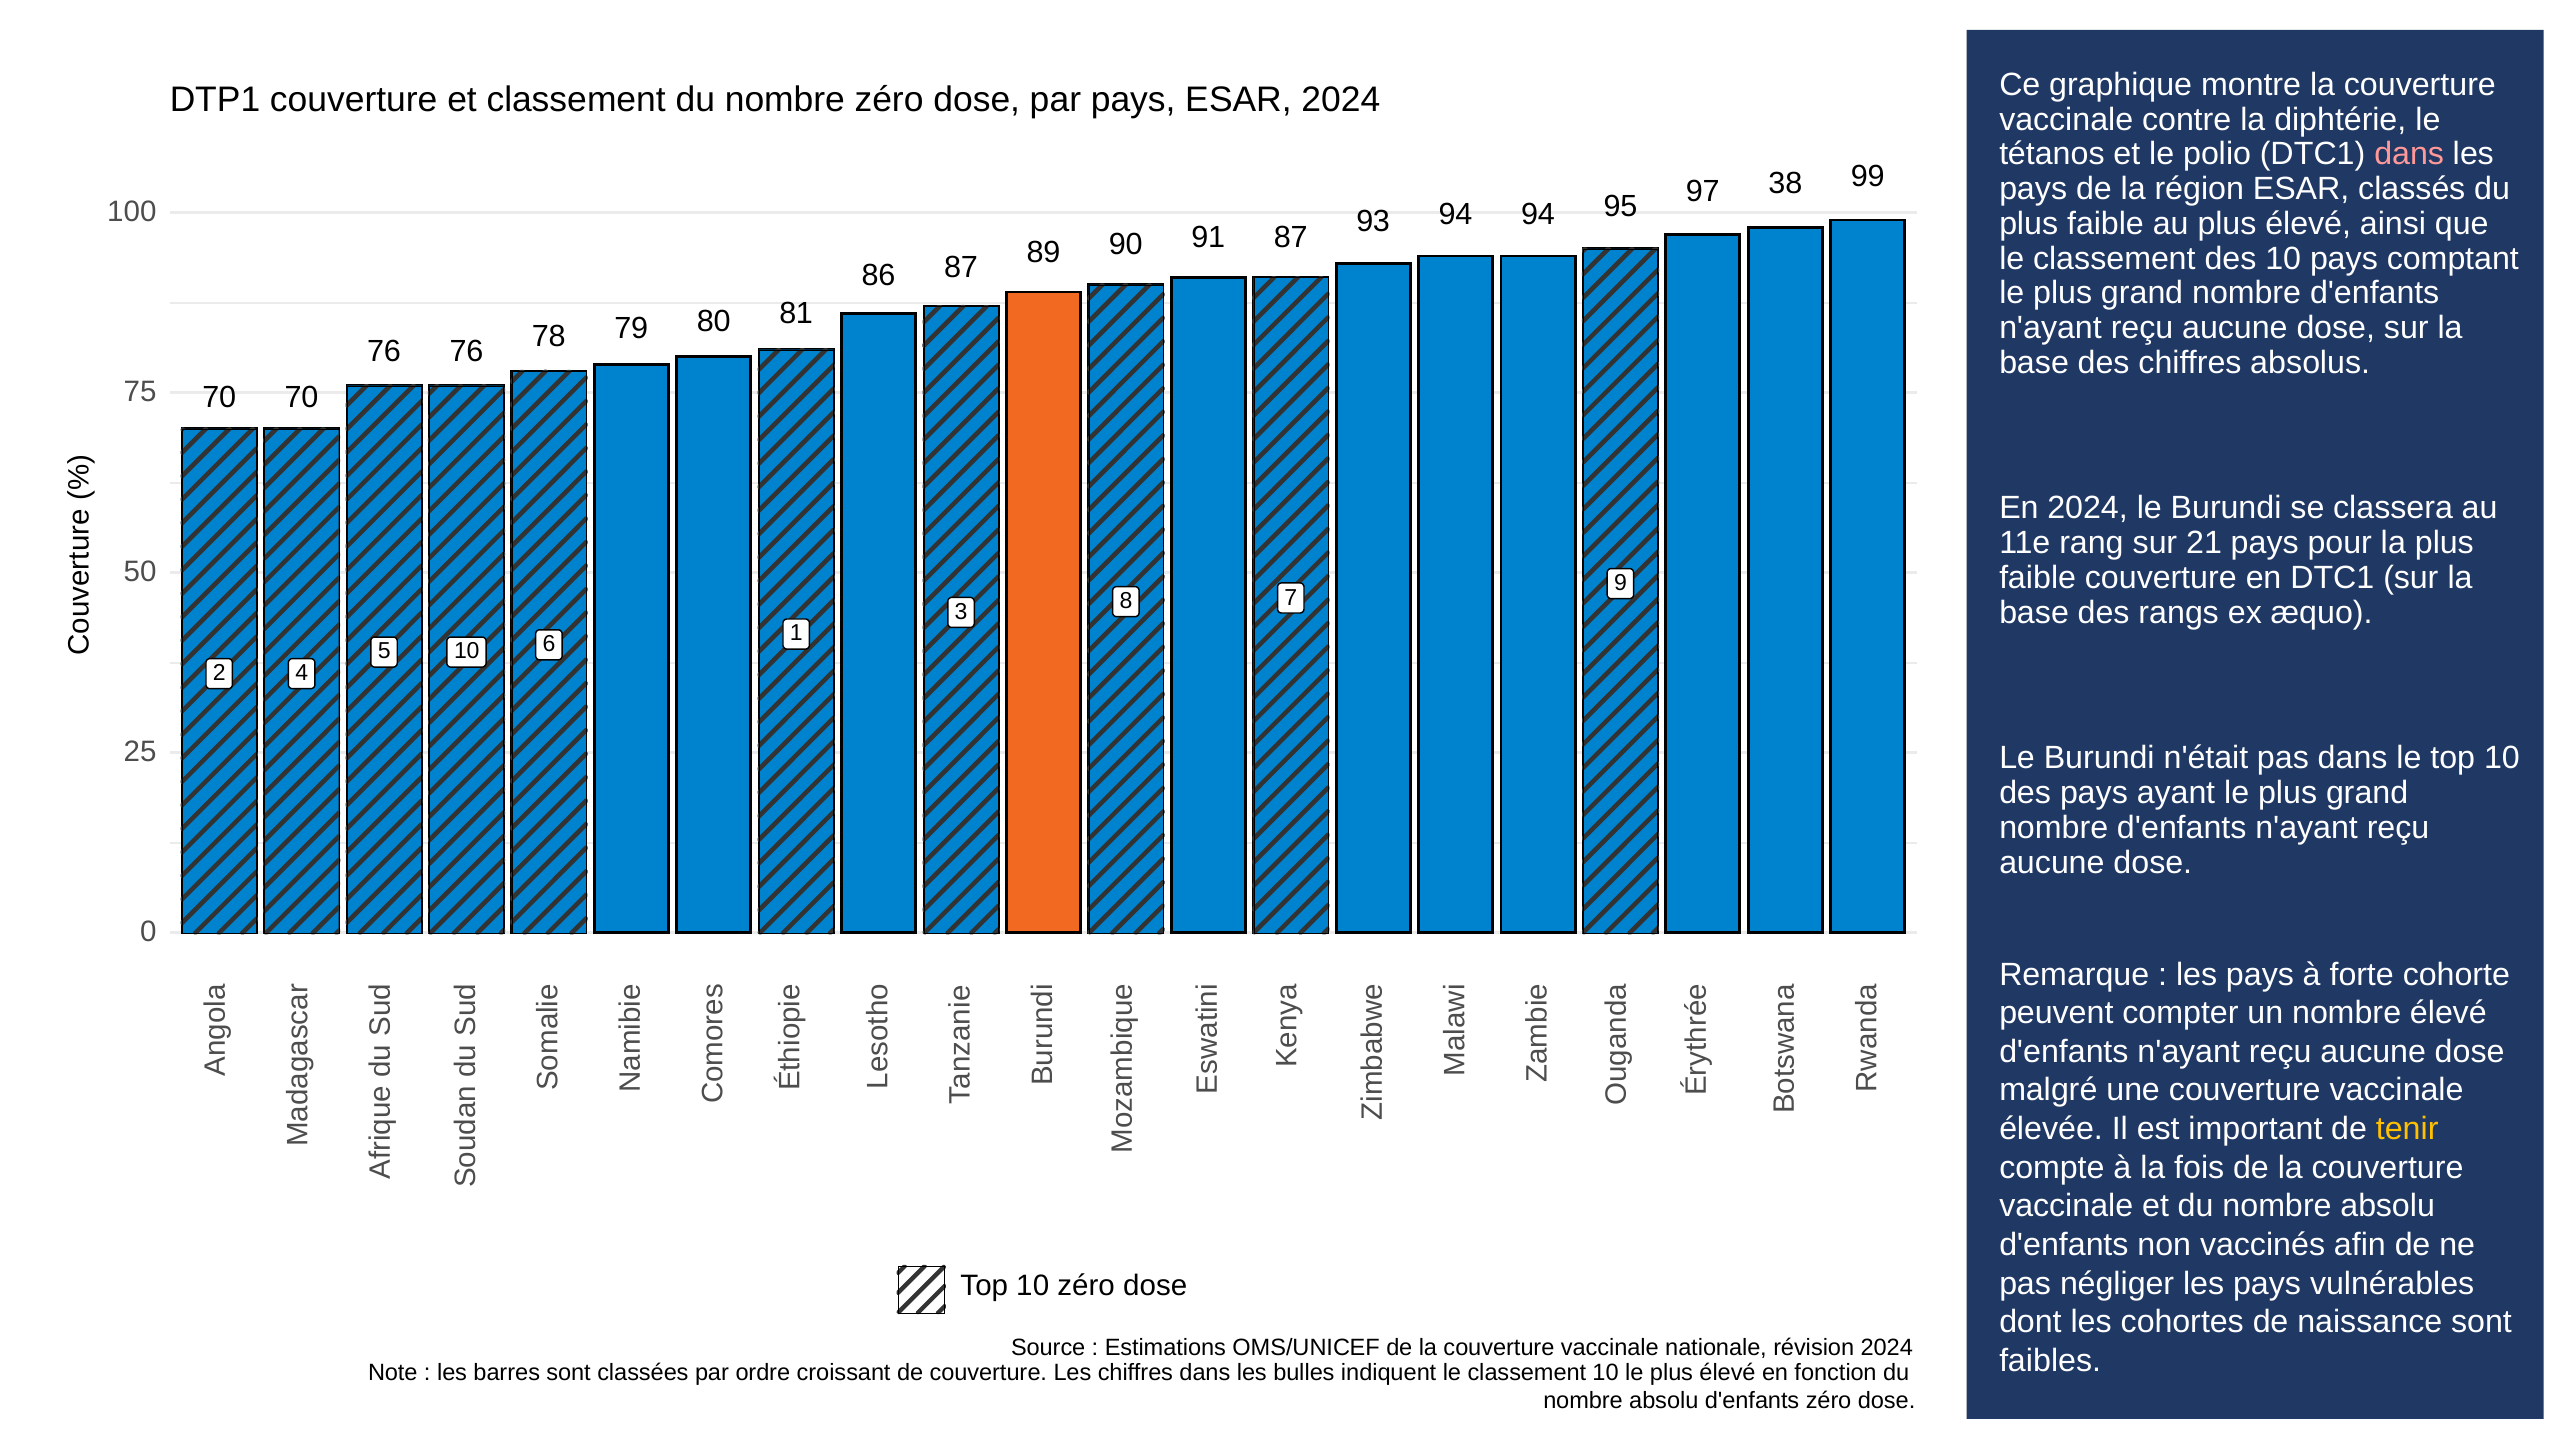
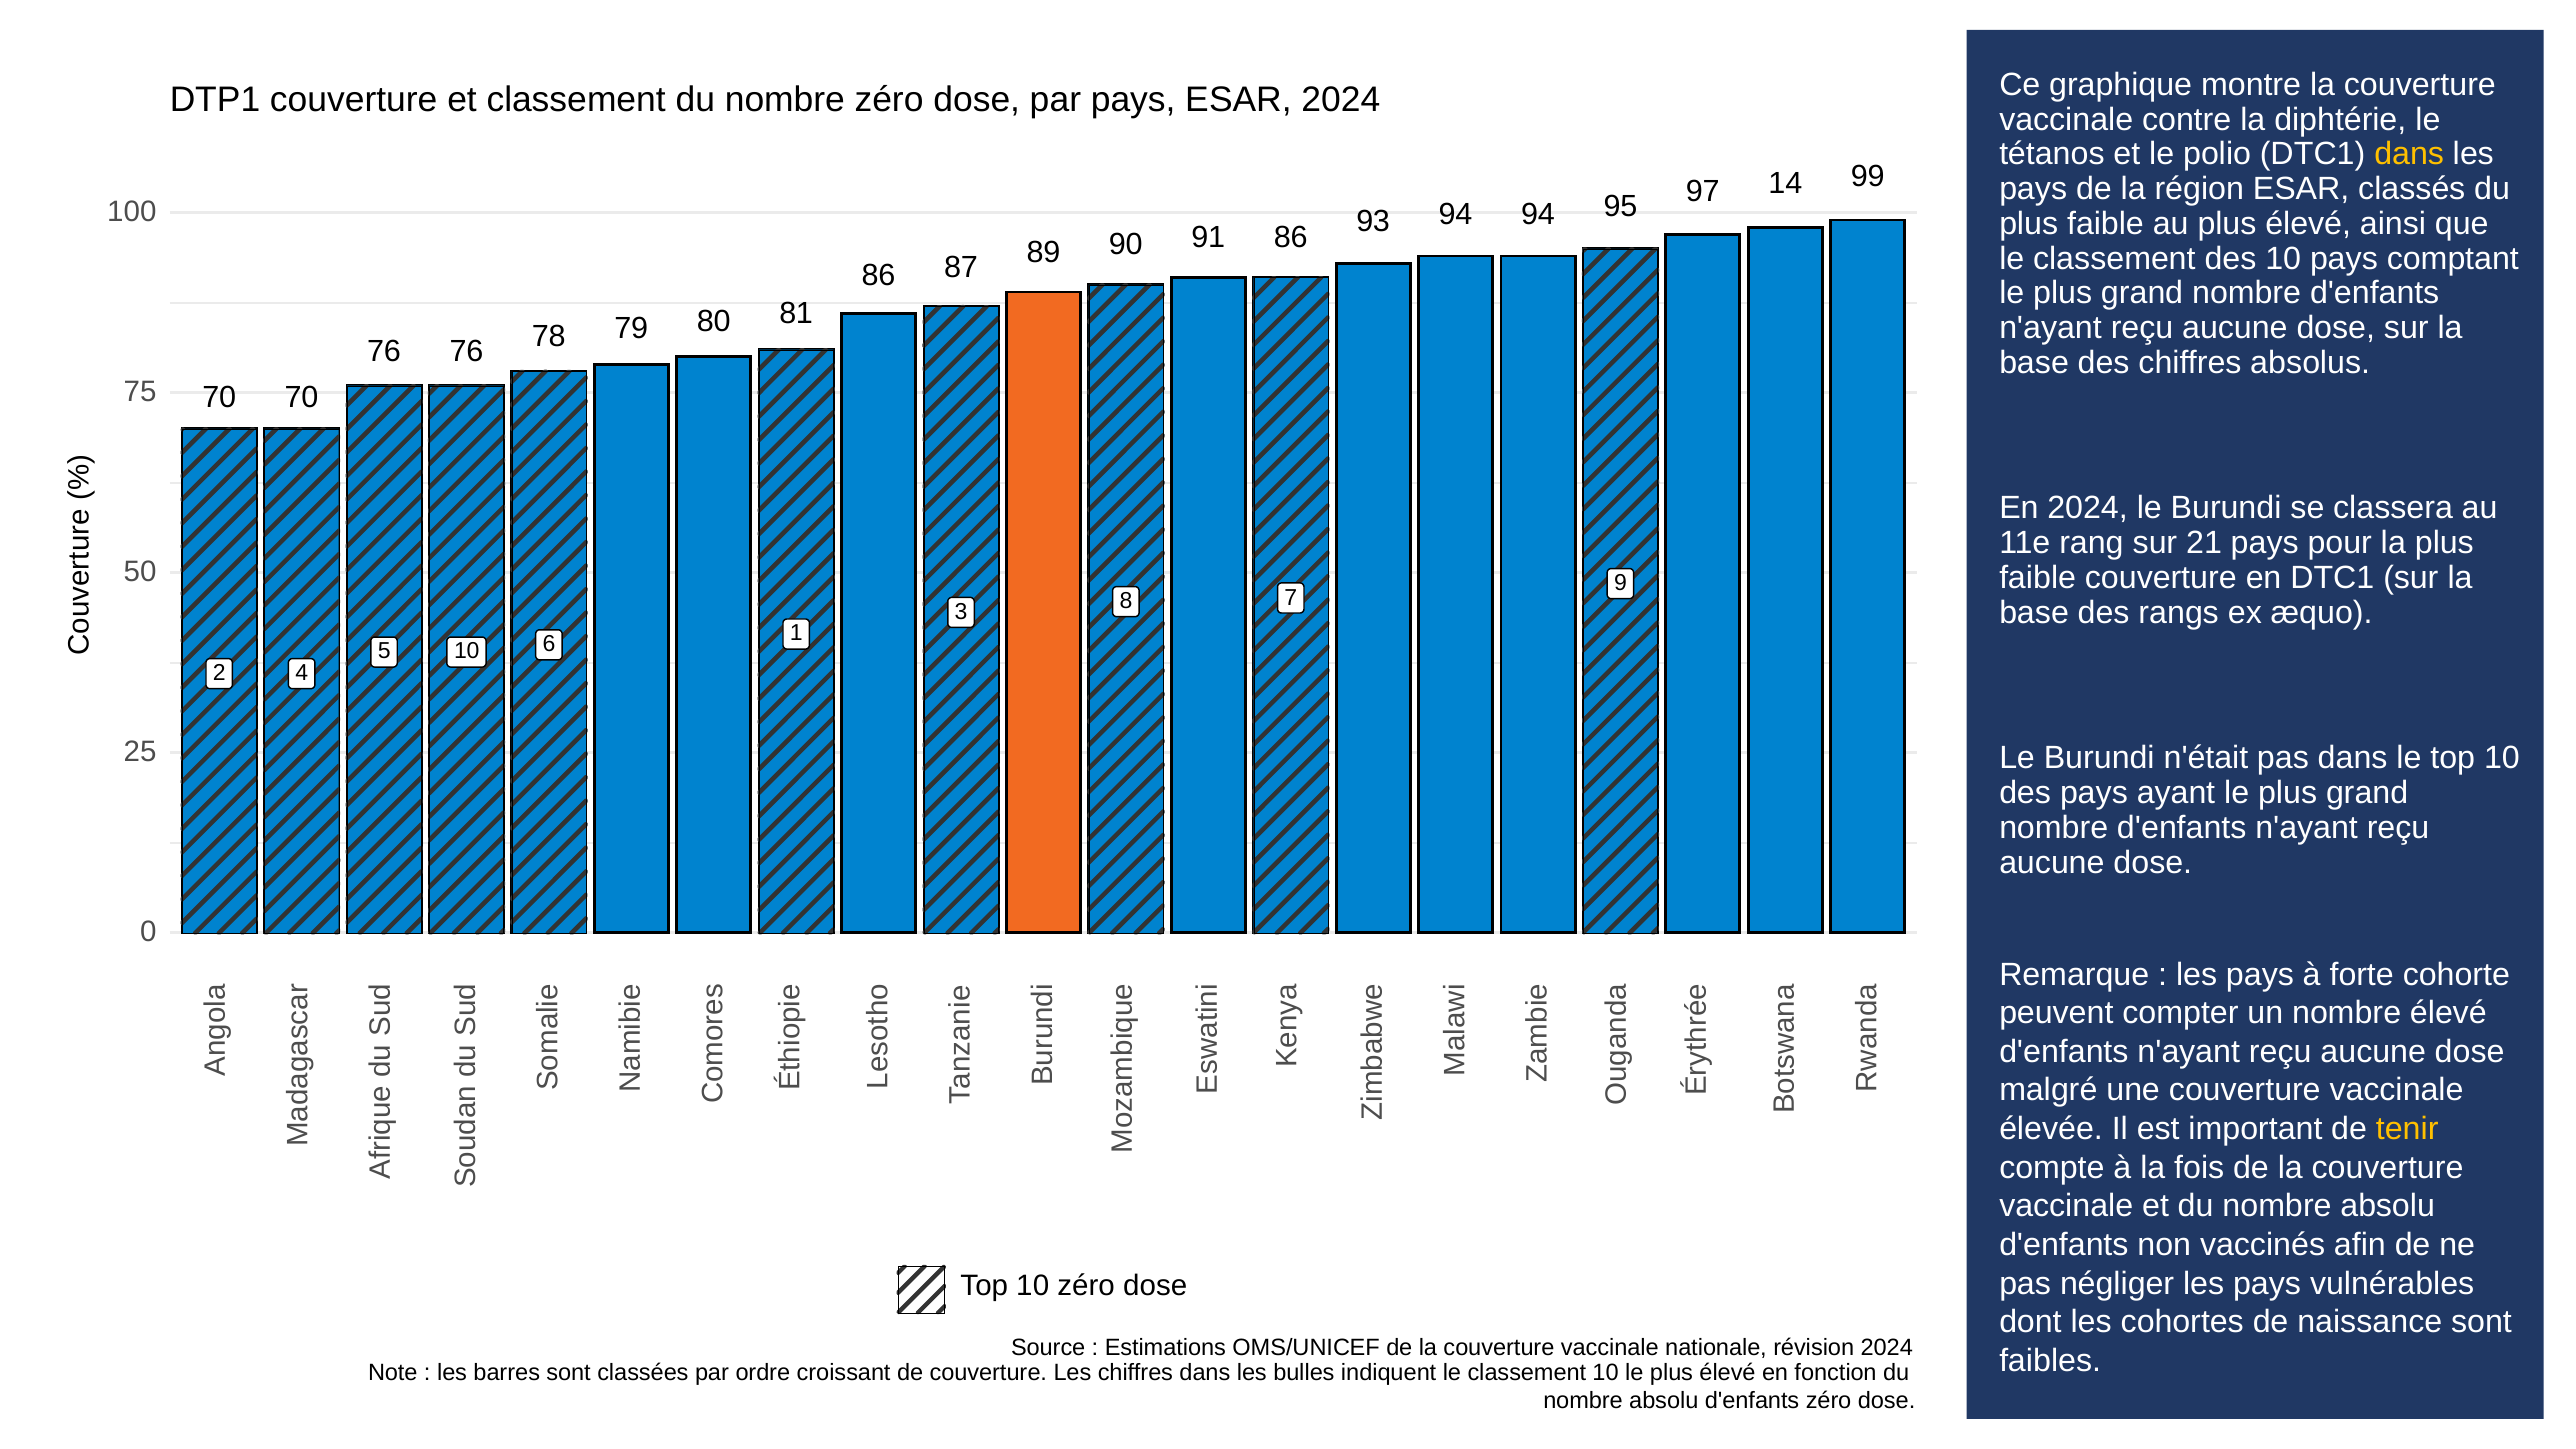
dans at (2409, 154) colour: pink -> yellow
38: 38 -> 14
90 87: 87 -> 86
